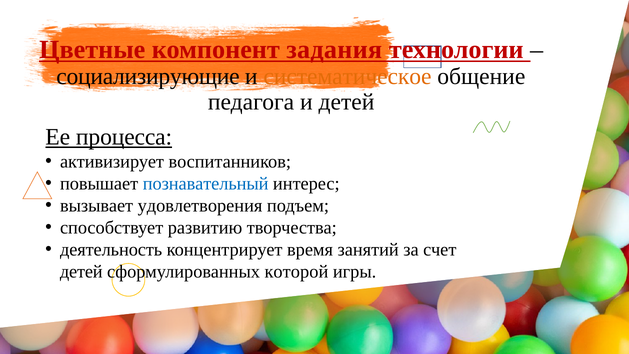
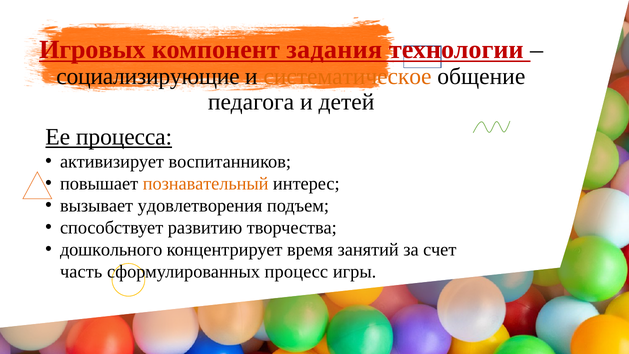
Цветные: Цветные -> Игровых
познавательный colour: blue -> orange
деятельность: деятельность -> дошкольного
детей at (81, 272): детей -> часть
которой: которой -> процесс
